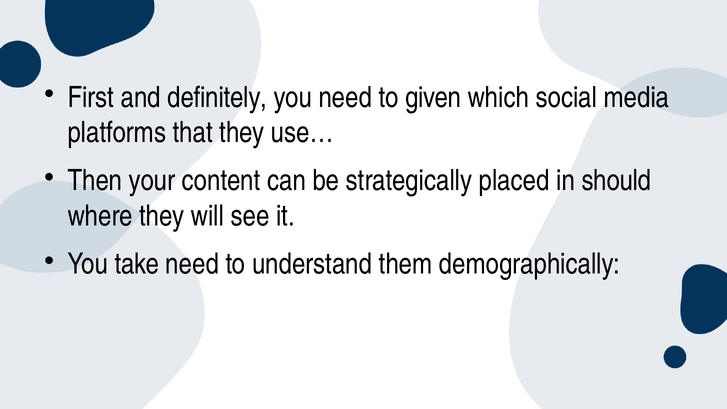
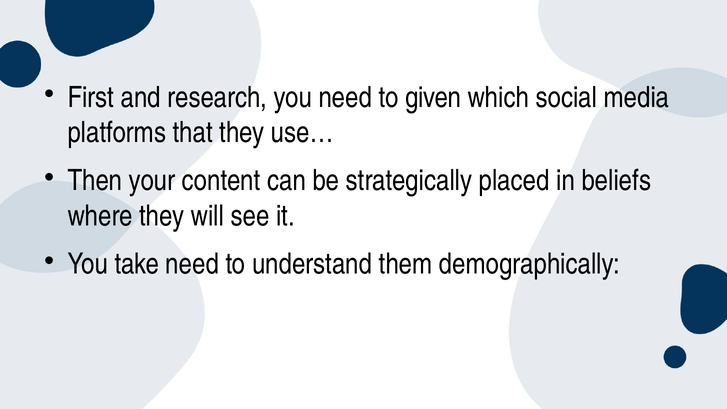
definitely: definitely -> research
should: should -> beliefs
